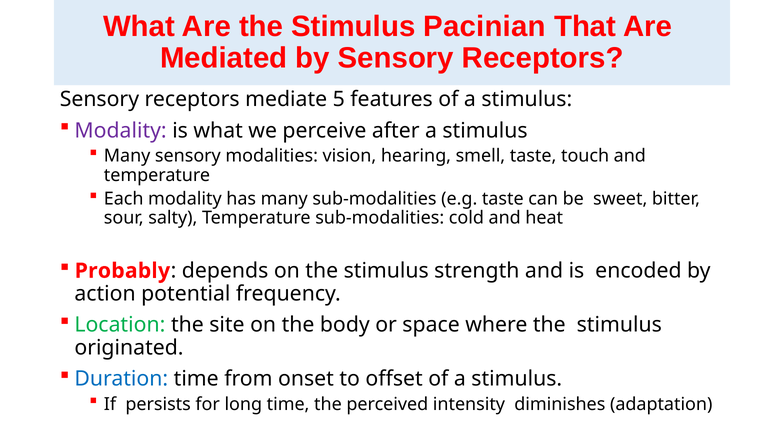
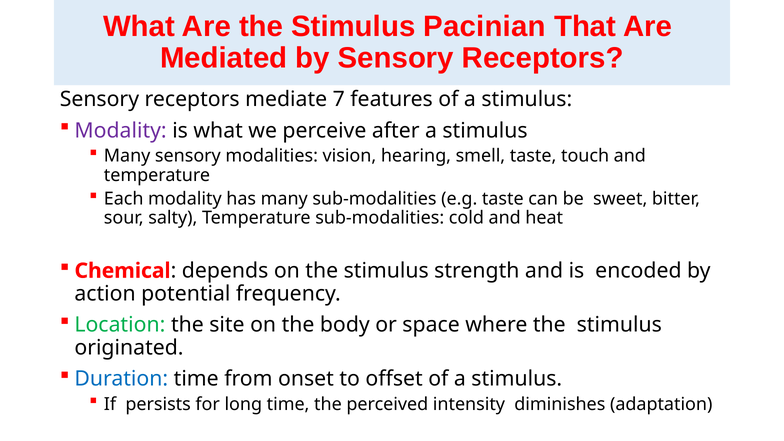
5: 5 -> 7
Probably: Probably -> Chemical
